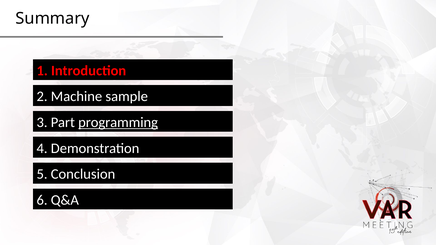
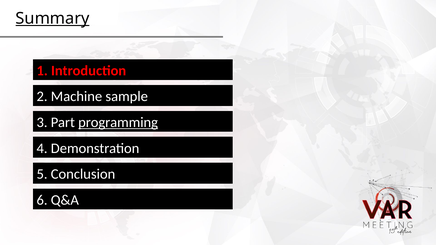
Summary underline: none -> present
